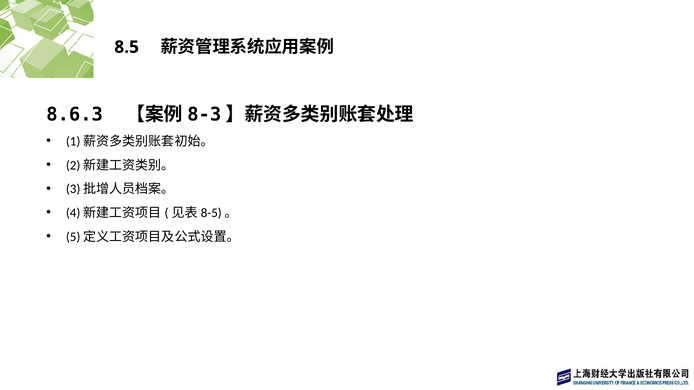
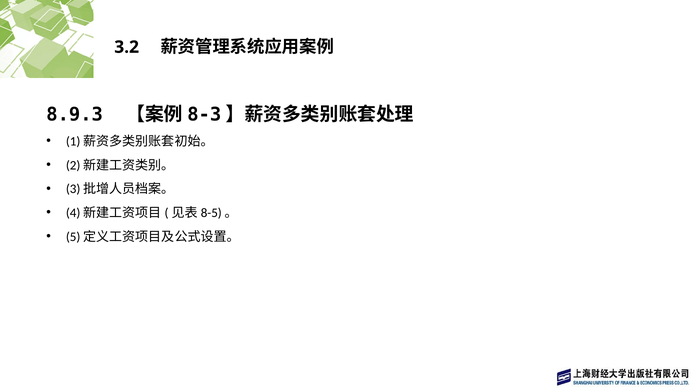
8.5: 8.5 -> 3.2
8.6.3: 8.6.3 -> 8.9.3
